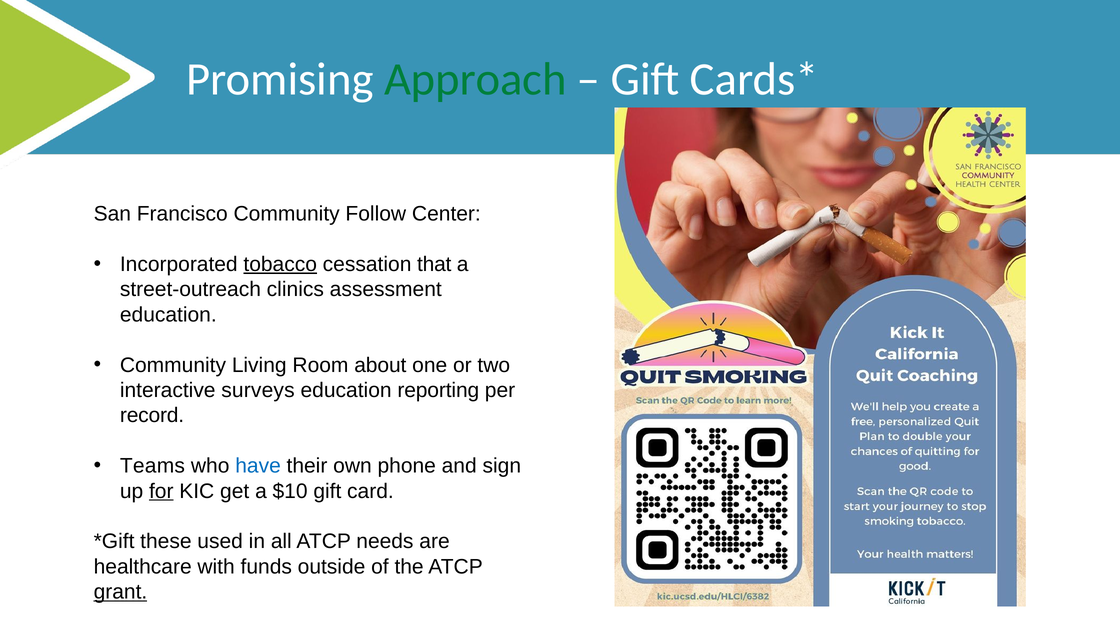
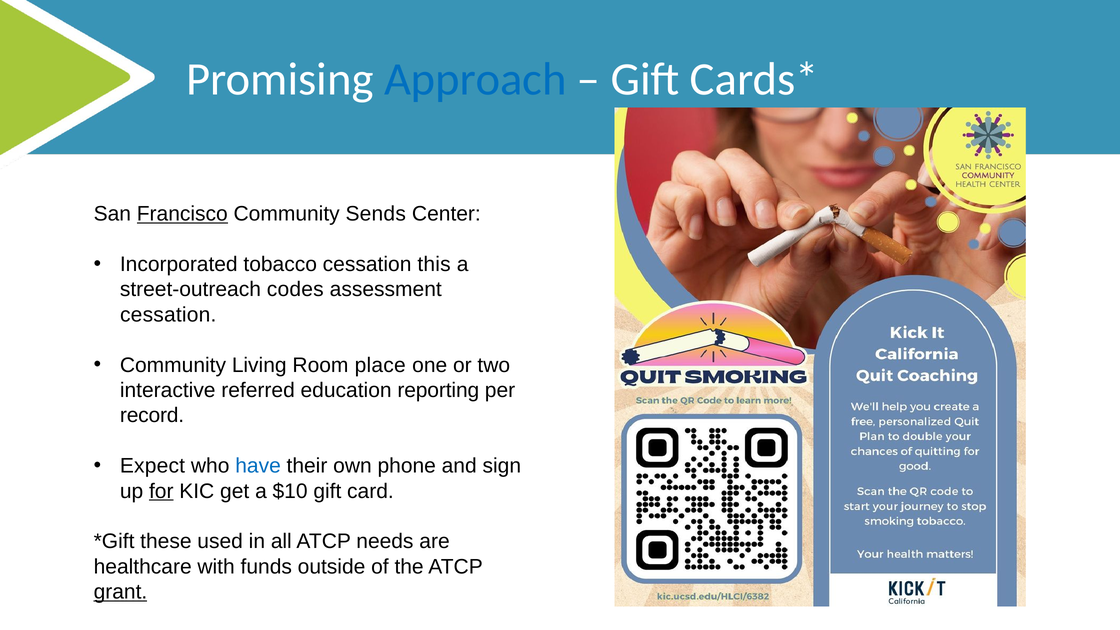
Approach colour: green -> blue
Francisco underline: none -> present
Follow: Follow -> Sends
tobacco underline: present -> none
that: that -> this
clinics: clinics -> codes
education at (168, 315): education -> cessation
about: about -> place
surveys: surveys -> referred
Teams: Teams -> Expect
